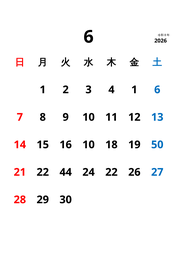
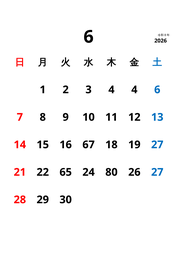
4 1: 1 -> 4
16 10: 10 -> 67
19 50: 50 -> 27
44: 44 -> 65
24 22: 22 -> 80
